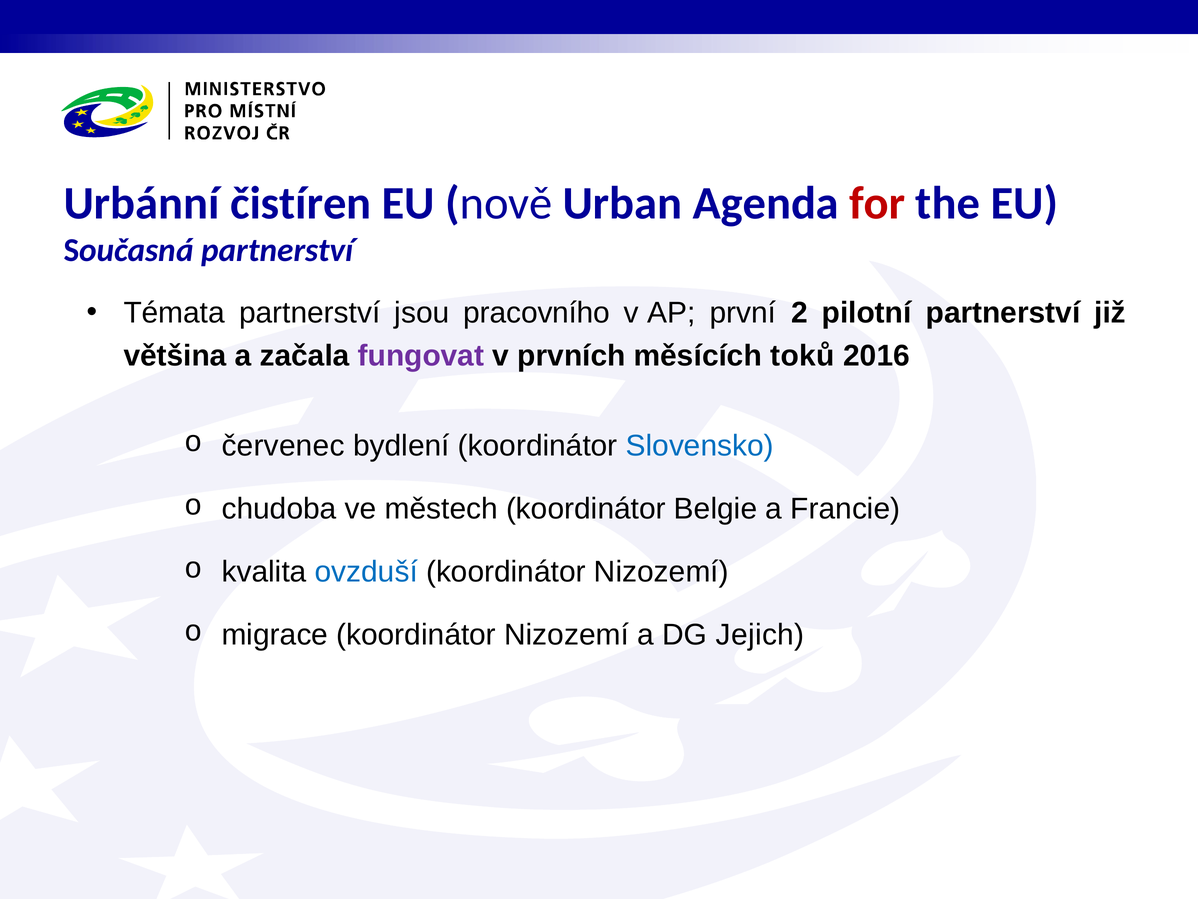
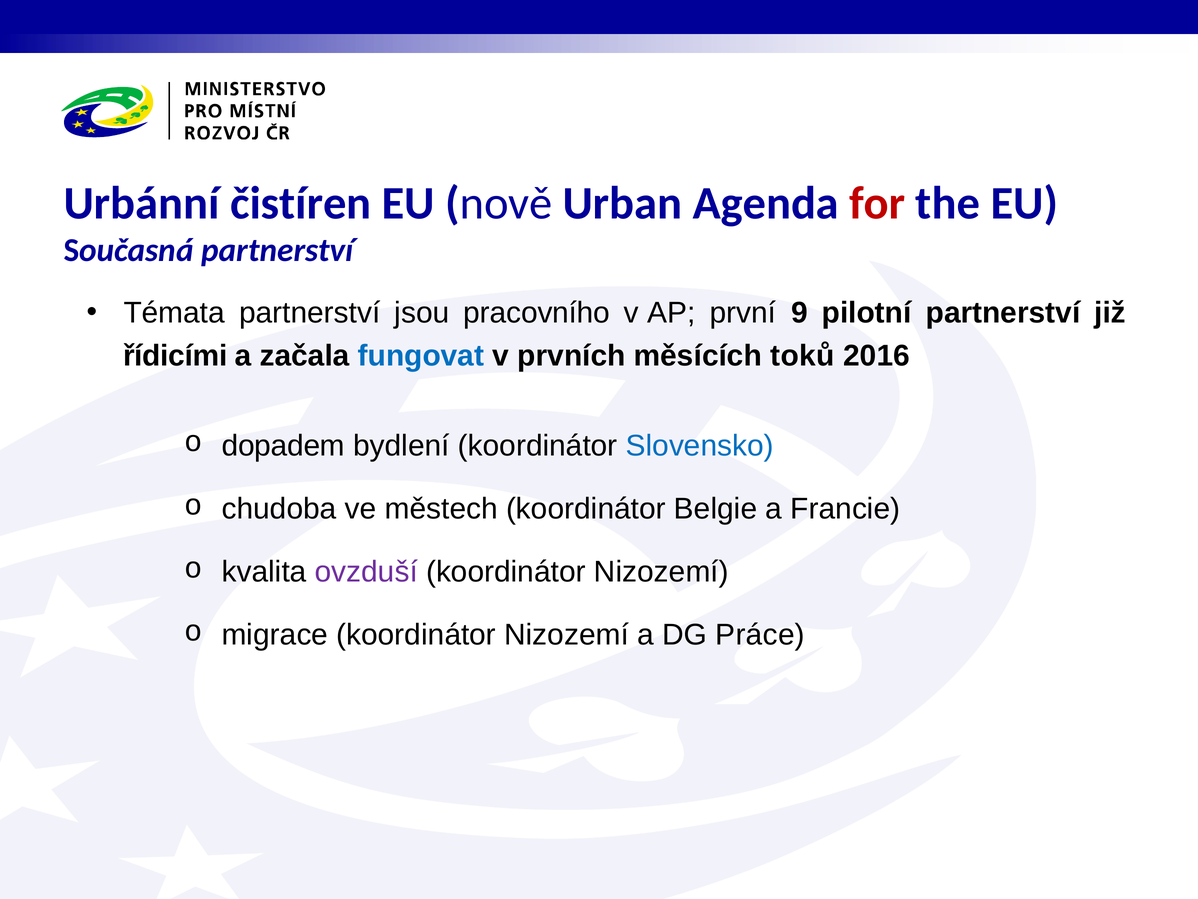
2: 2 -> 9
většina: většina -> řídicími
fungovat colour: purple -> blue
červenec: červenec -> dopadem
ovzduší colour: blue -> purple
Jejich: Jejich -> Práce
